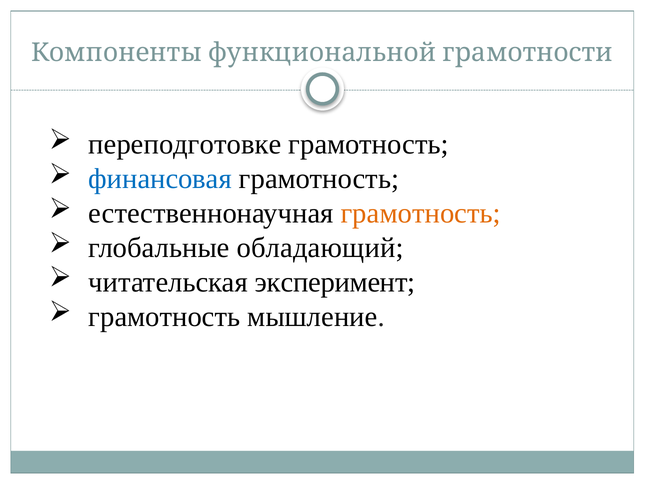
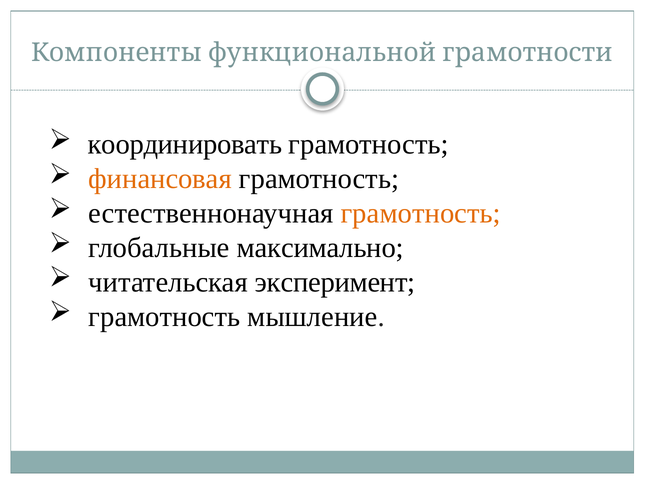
переподготовке: переподготовке -> координировать
финансовая colour: blue -> orange
обладающий: обладающий -> максимально
